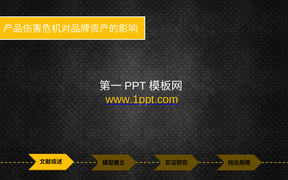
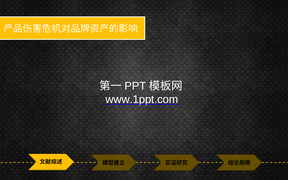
www.1ppt.com colour: yellow -> white
